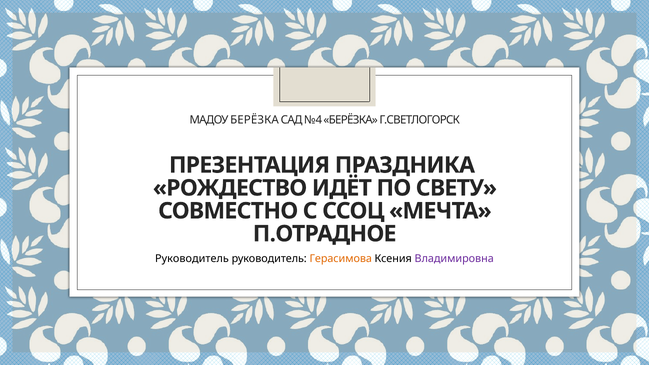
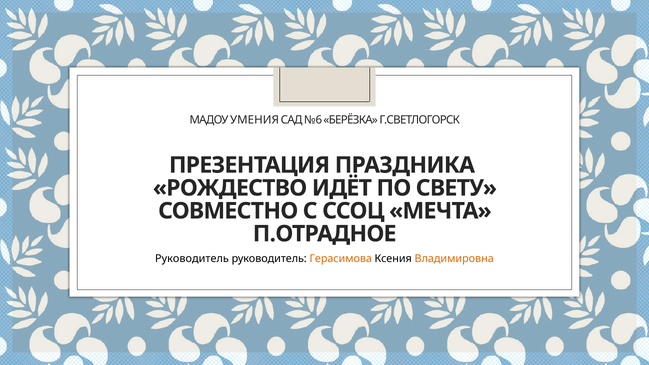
МАДОУ БЕРЁЗКА: БЕРЁЗКА -> УМЕНИЯ
№4: №4 -> №6
Владимировна colour: purple -> orange
